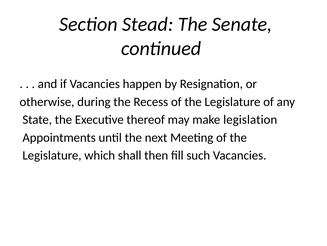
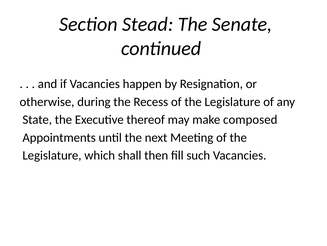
legislation: legislation -> composed
